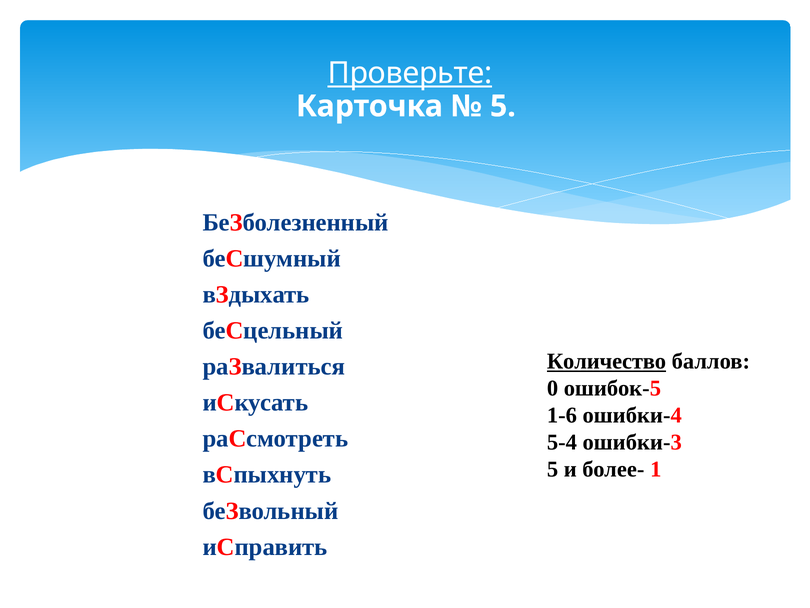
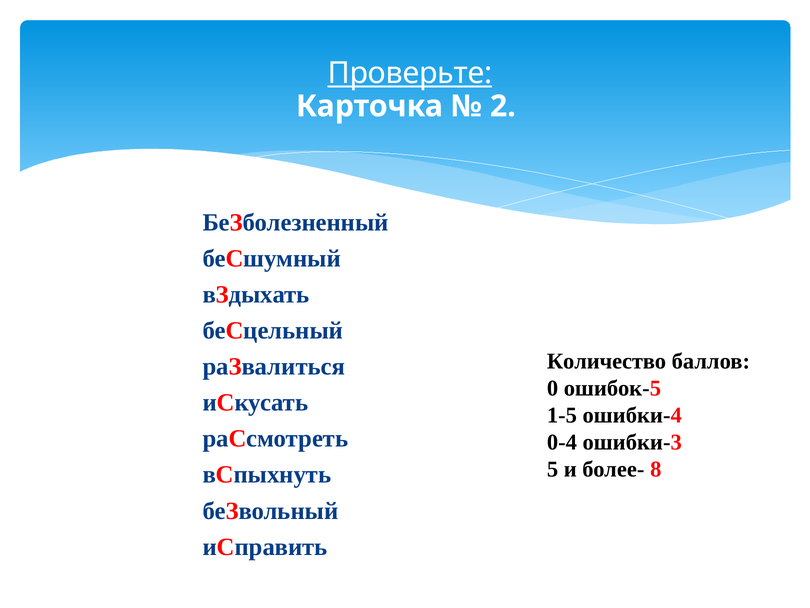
5 at (503, 106): 5 -> 2
Количество underline: present -> none
1-6: 1-6 -> 1-5
5-4: 5-4 -> 0-4
1: 1 -> 8
